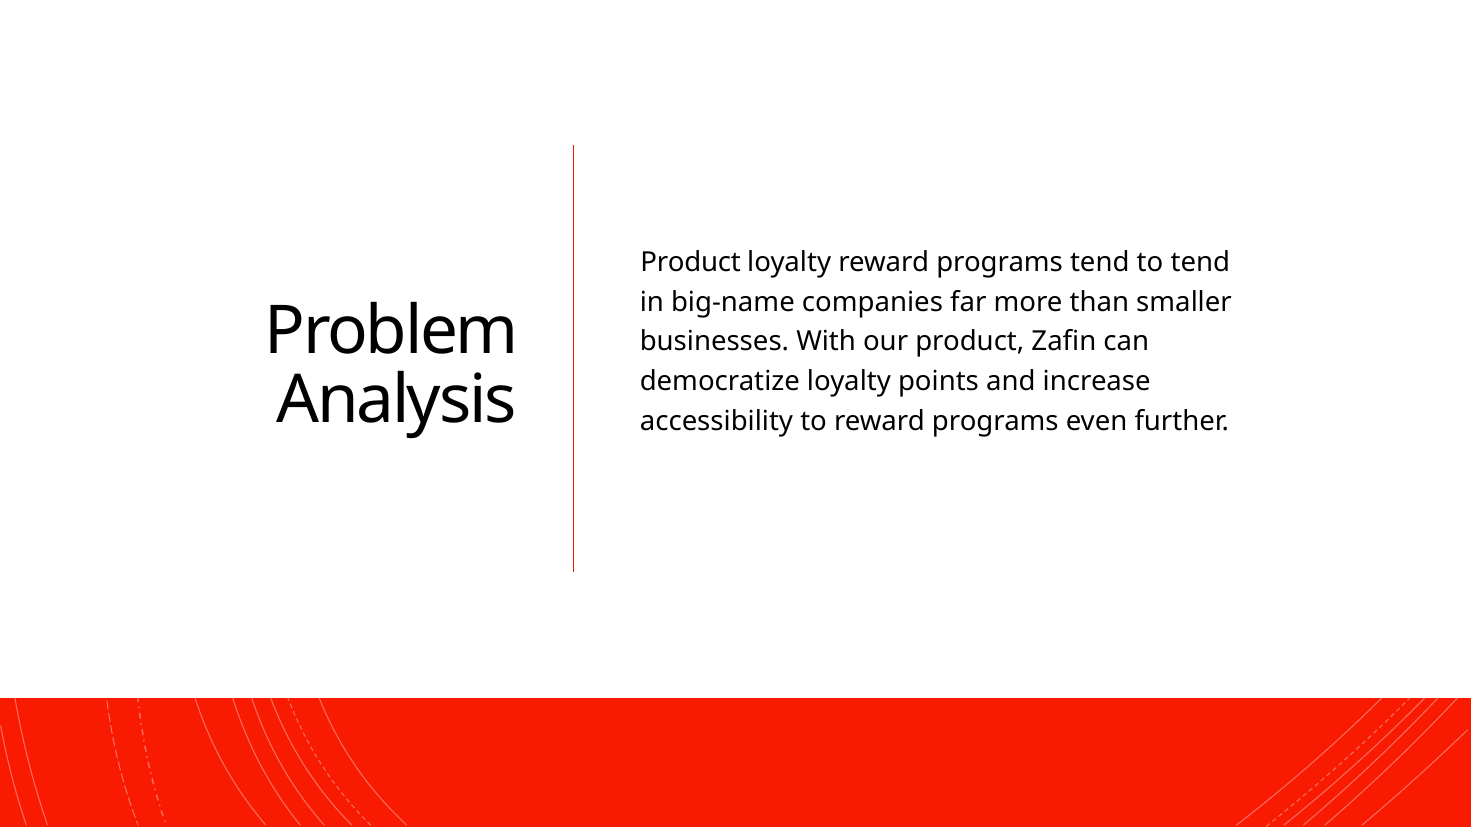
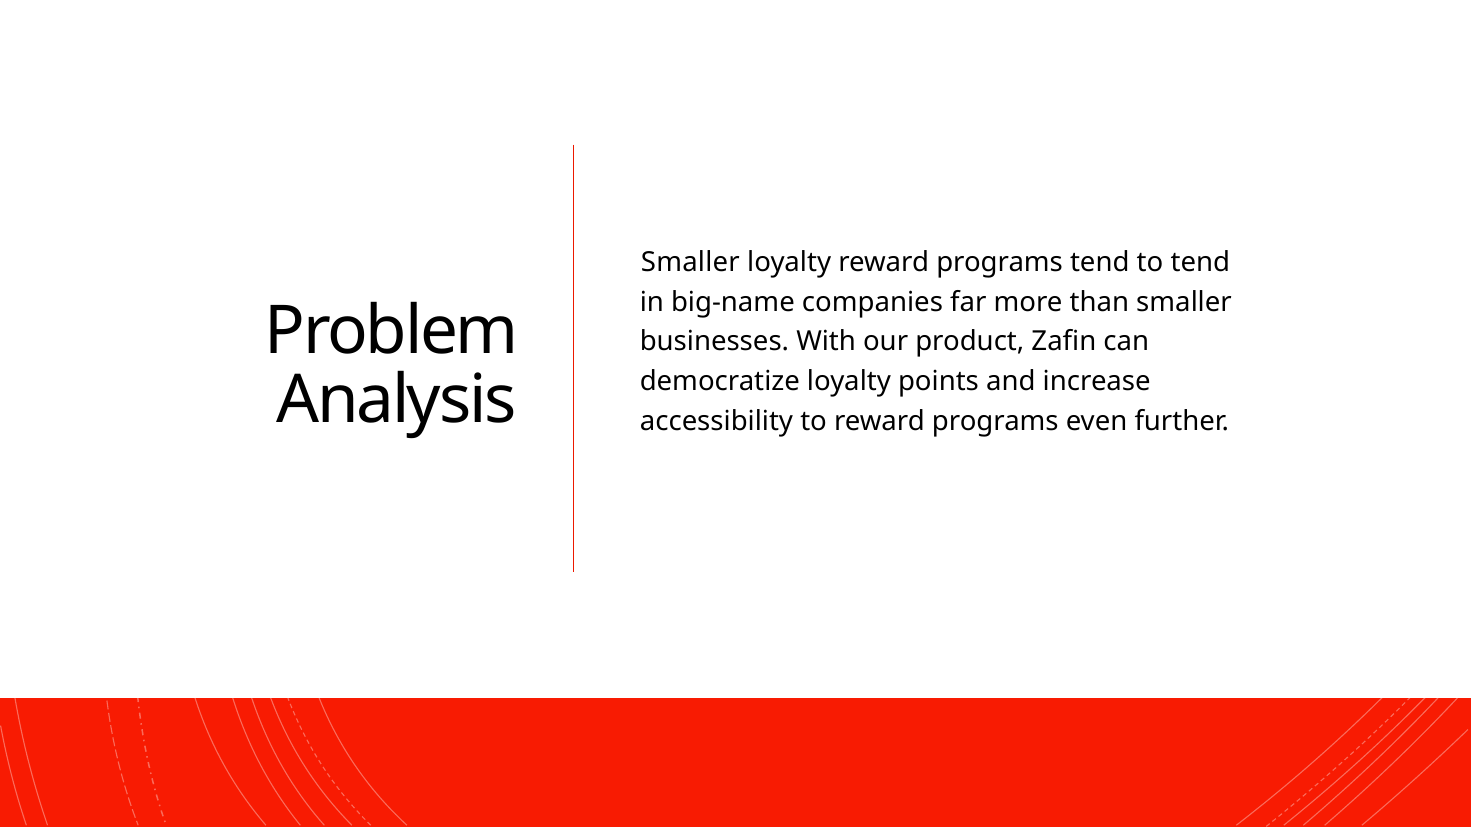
Product at (691, 262): Product -> Smaller
